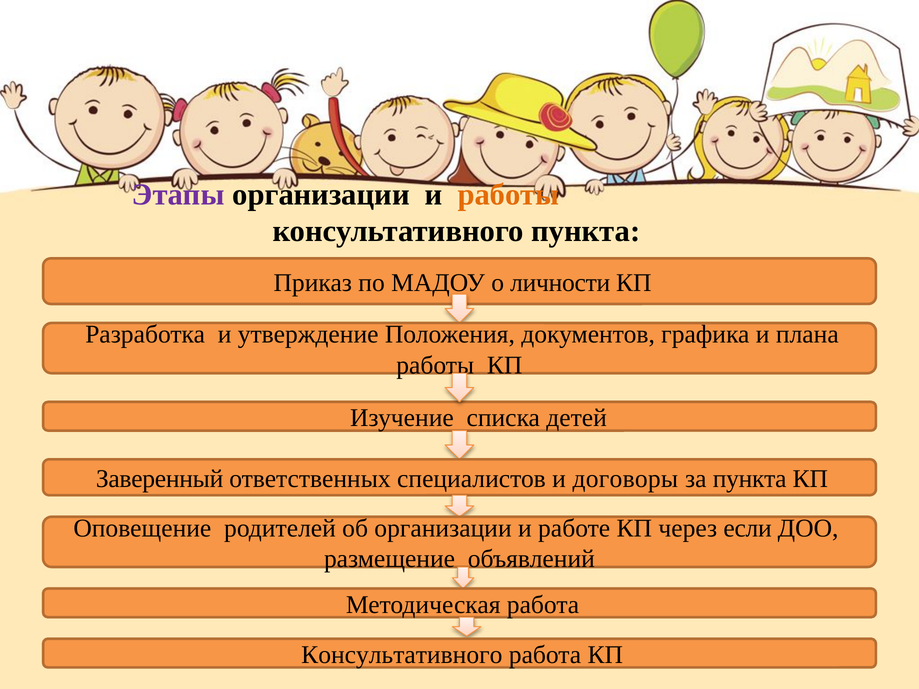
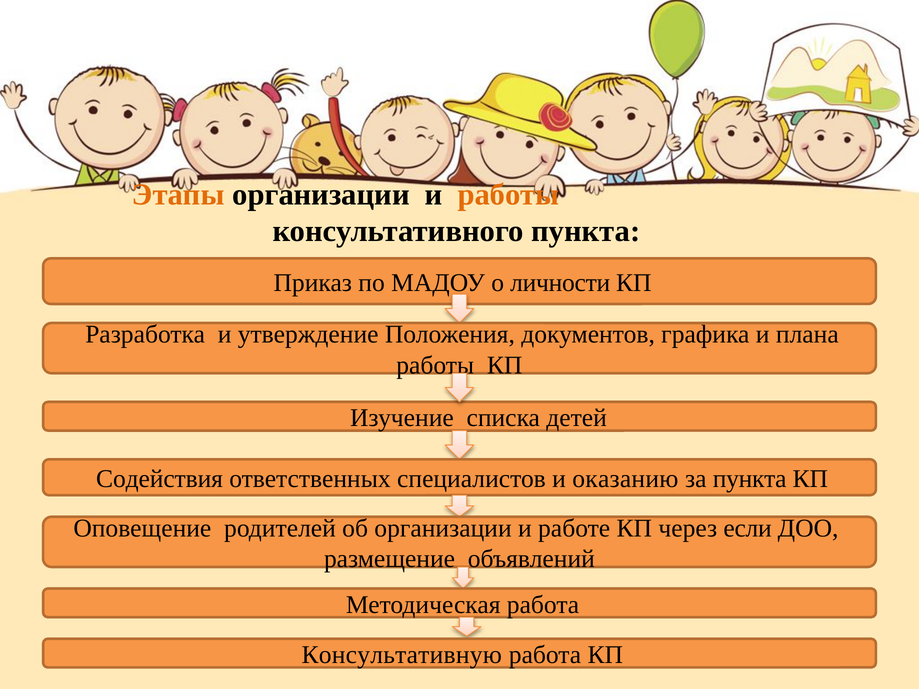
Этапы colour: purple -> orange
Заверенный: Заверенный -> Содействия
договоры: договоры -> оказанию
Консультативного at (402, 655): Консультативного -> Консультативную
